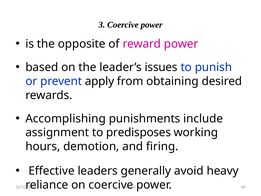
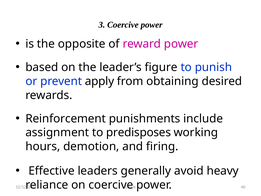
issues: issues -> figure
Accomplishing: Accomplishing -> Reinforcement
